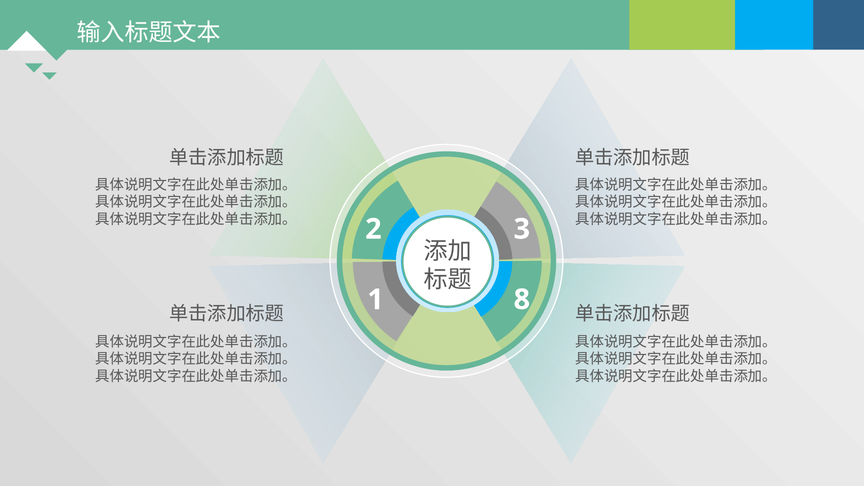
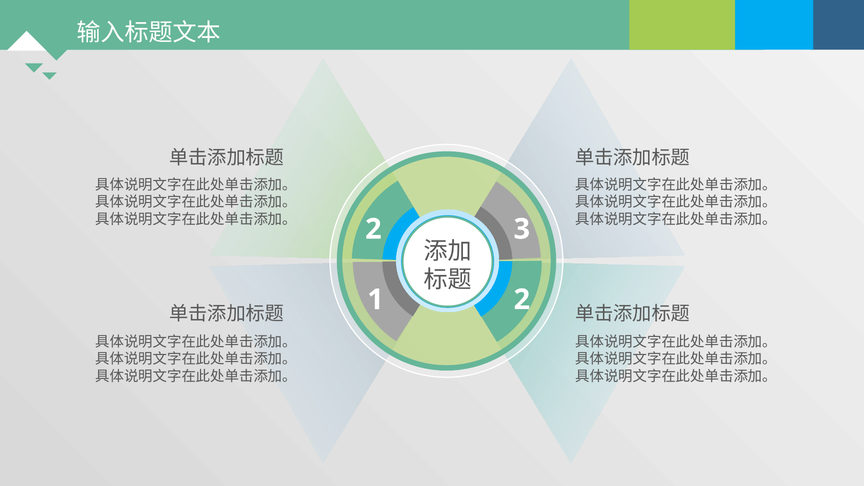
1 8: 8 -> 2
